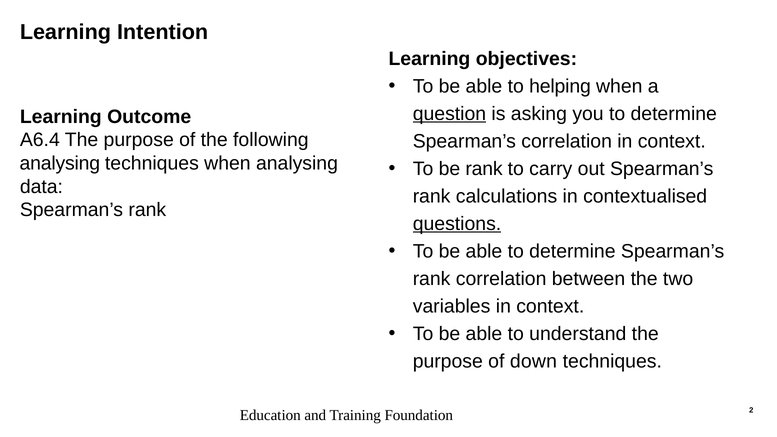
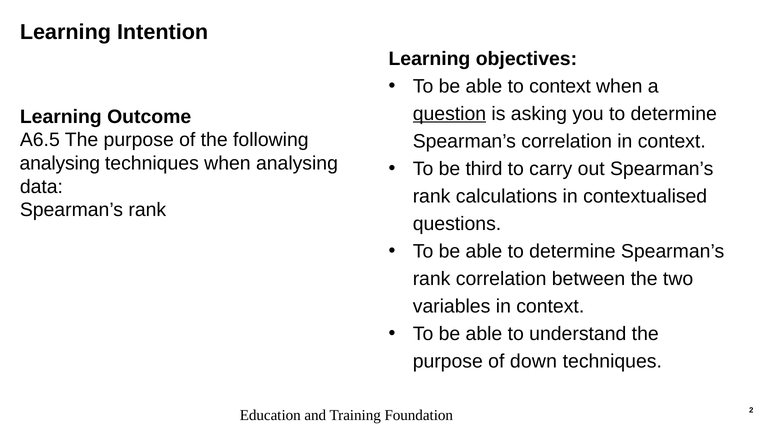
to helping: helping -> context
A6.4: A6.4 -> A6.5
be rank: rank -> third
questions underline: present -> none
